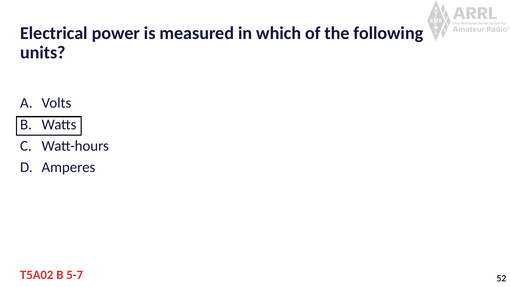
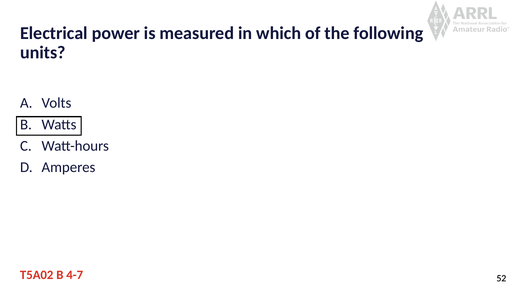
5-7: 5-7 -> 4-7
